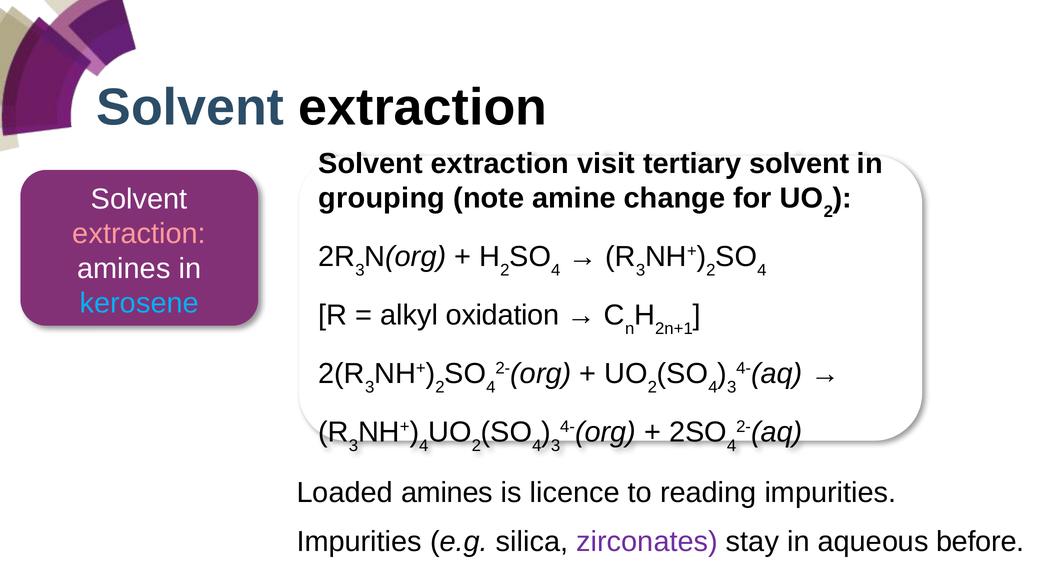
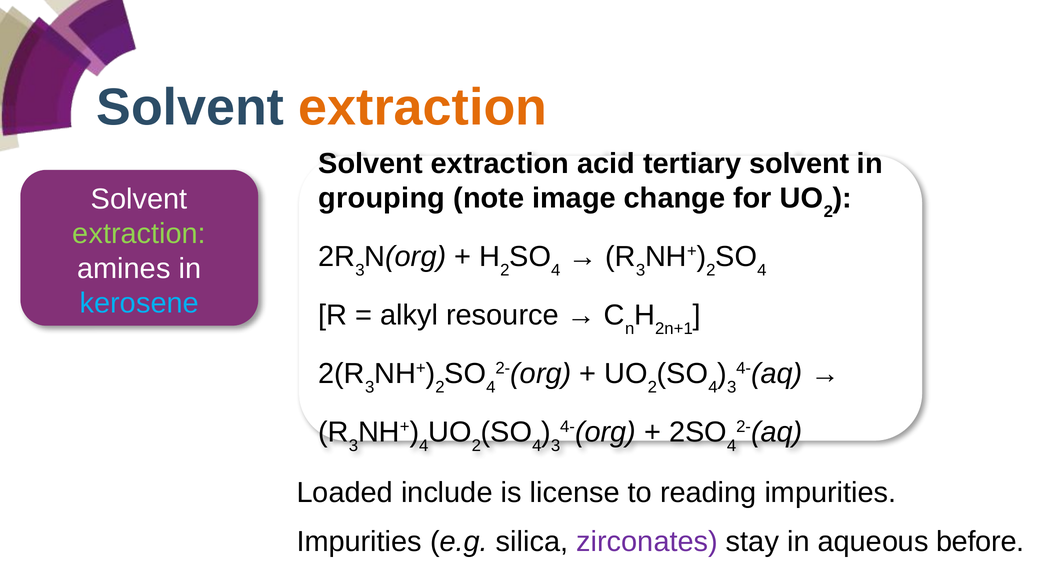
extraction at (423, 107) colour: black -> orange
visit: visit -> acid
amine: amine -> image
extraction at (139, 234) colour: pink -> light green
oxidation: oxidation -> resource
Loaded amines: amines -> include
licence: licence -> license
